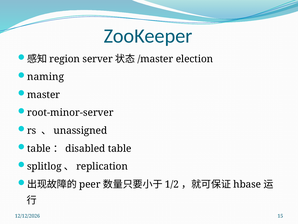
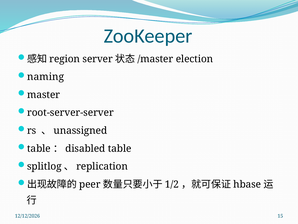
root-minor-server: root-minor-server -> root-server-server
